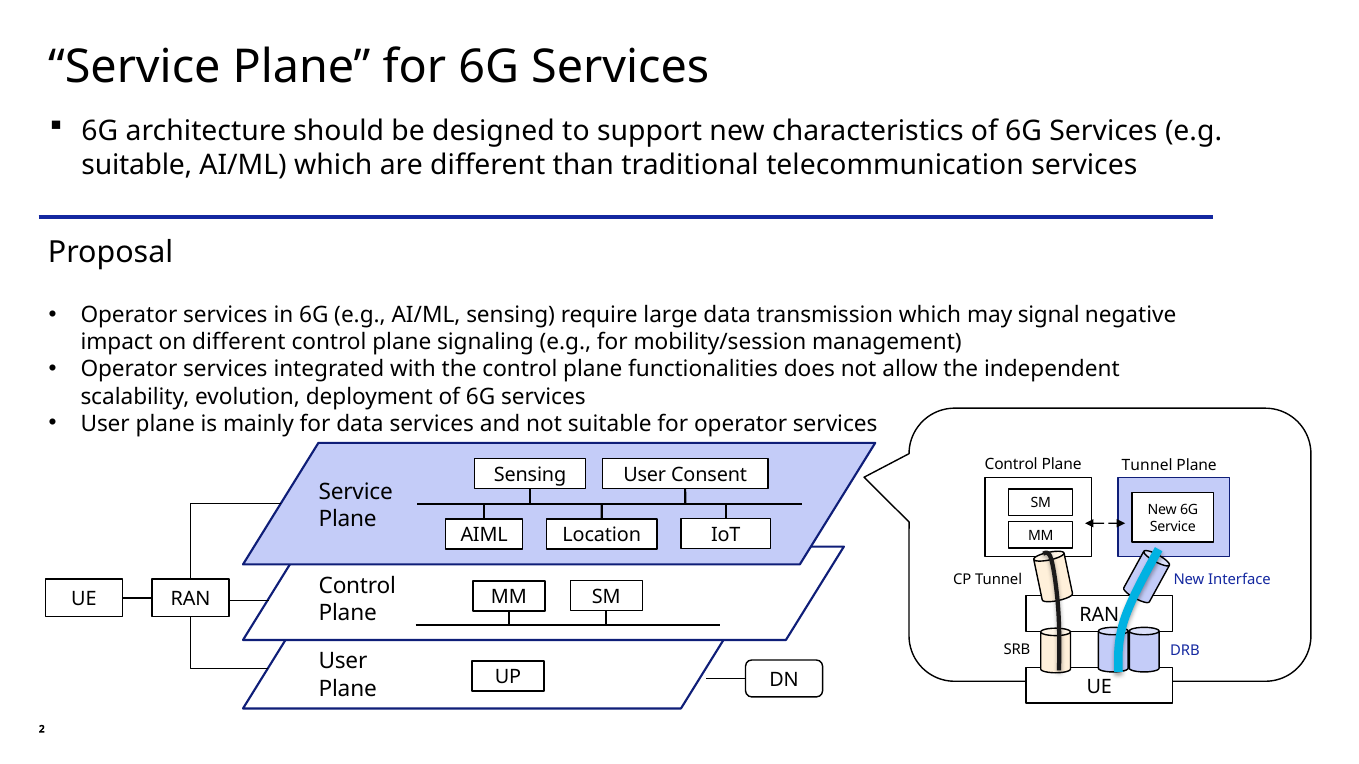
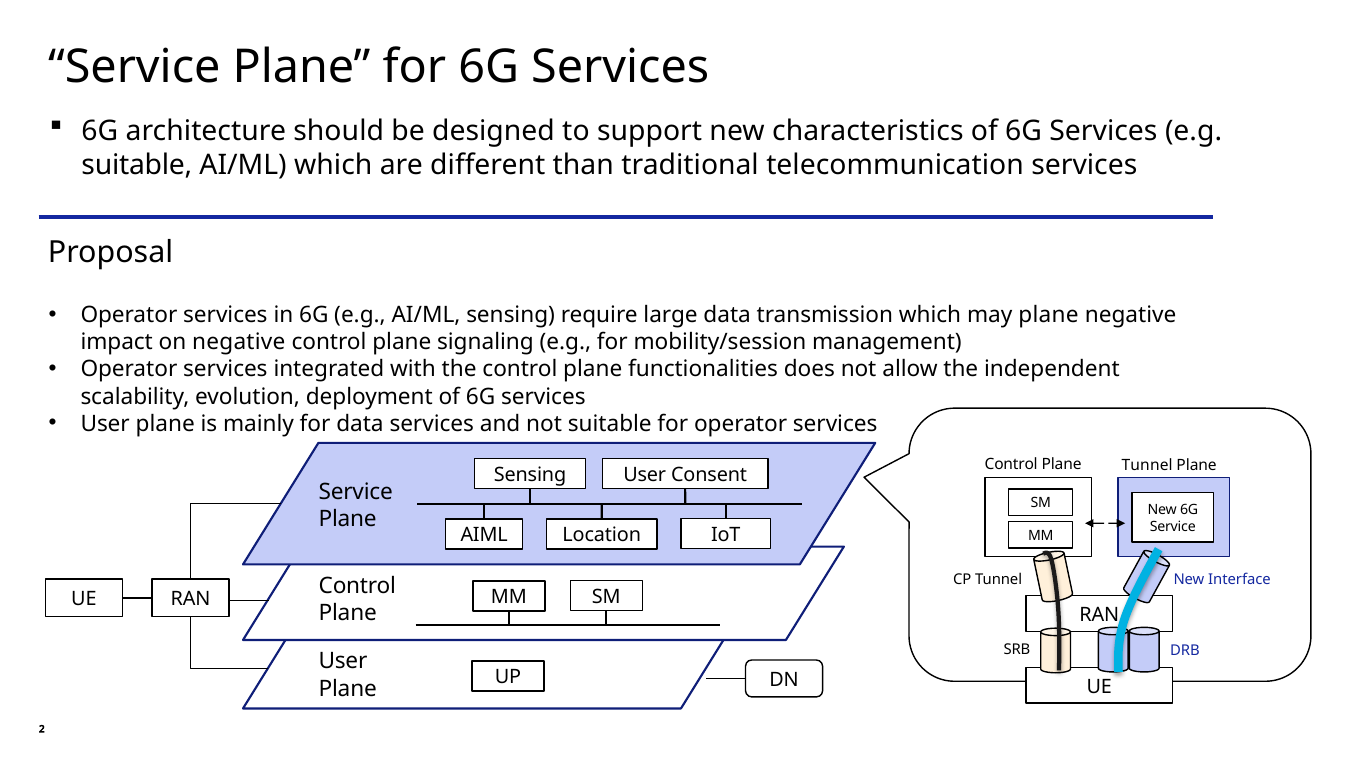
may signal: signal -> plane
on different: different -> negative
